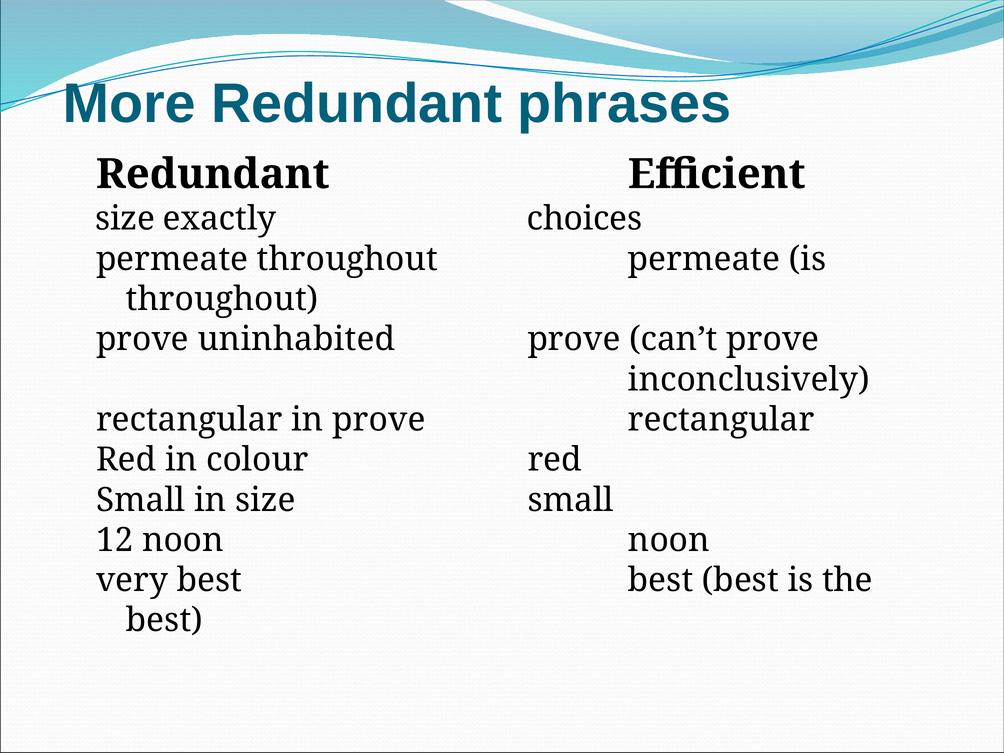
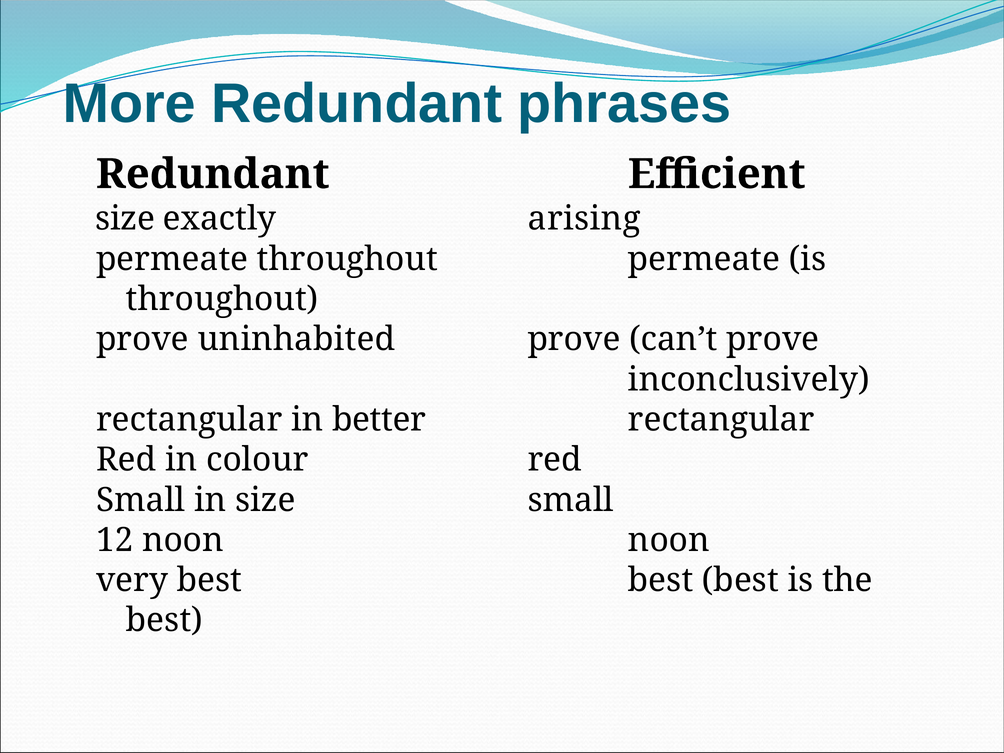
choices: choices -> arising
in prove: prove -> better
